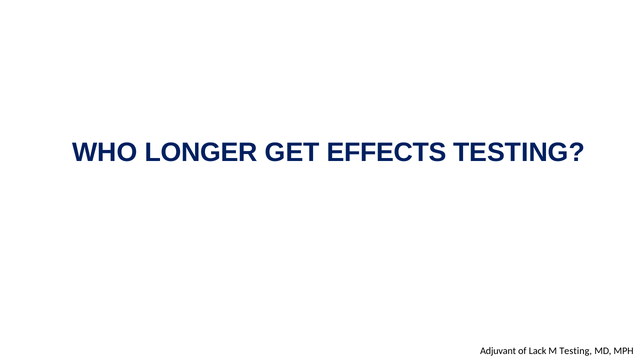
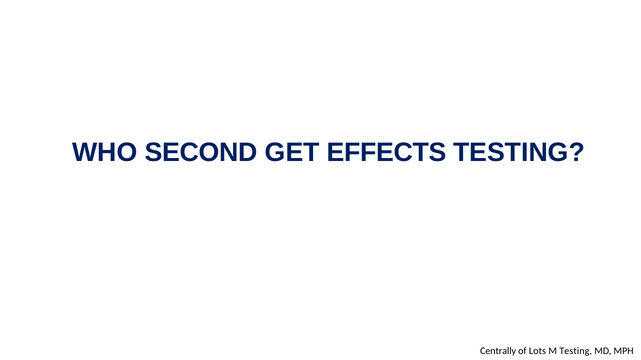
LONGER: LONGER -> SECOND
Adjuvant: Adjuvant -> Centrally
Lack: Lack -> Lots
